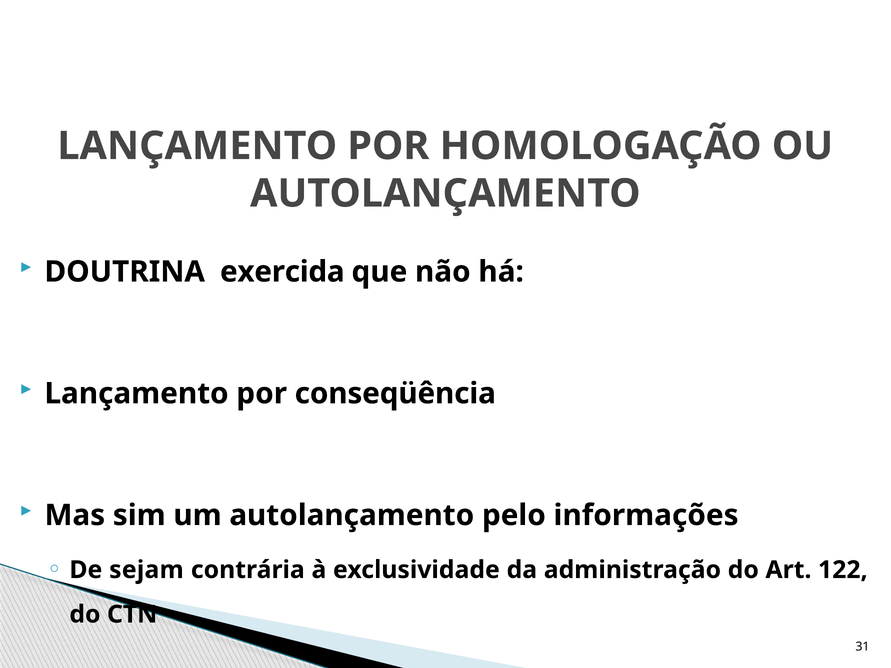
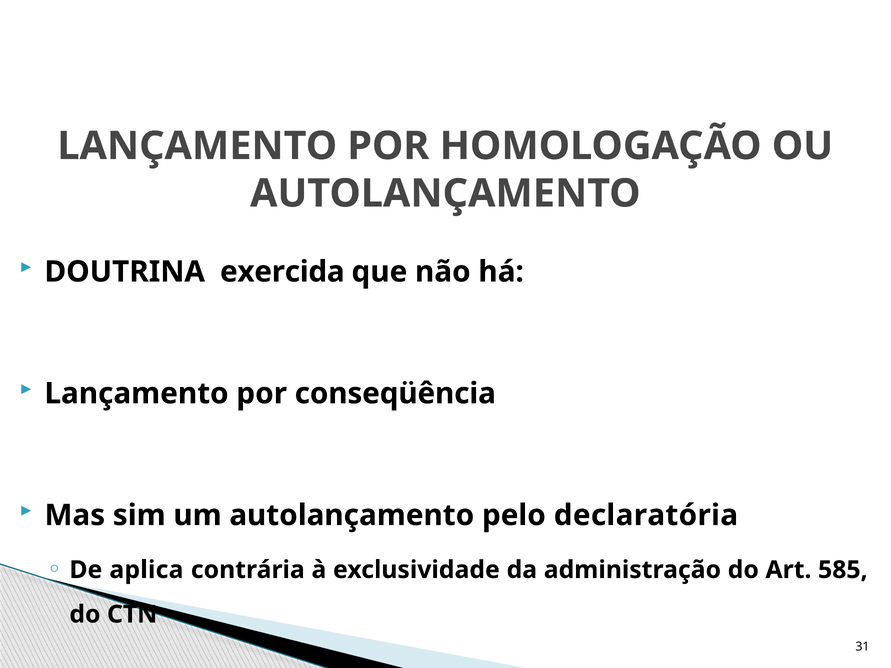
informações: informações -> declaratória
sejam: sejam -> aplica
122: 122 -> 585
